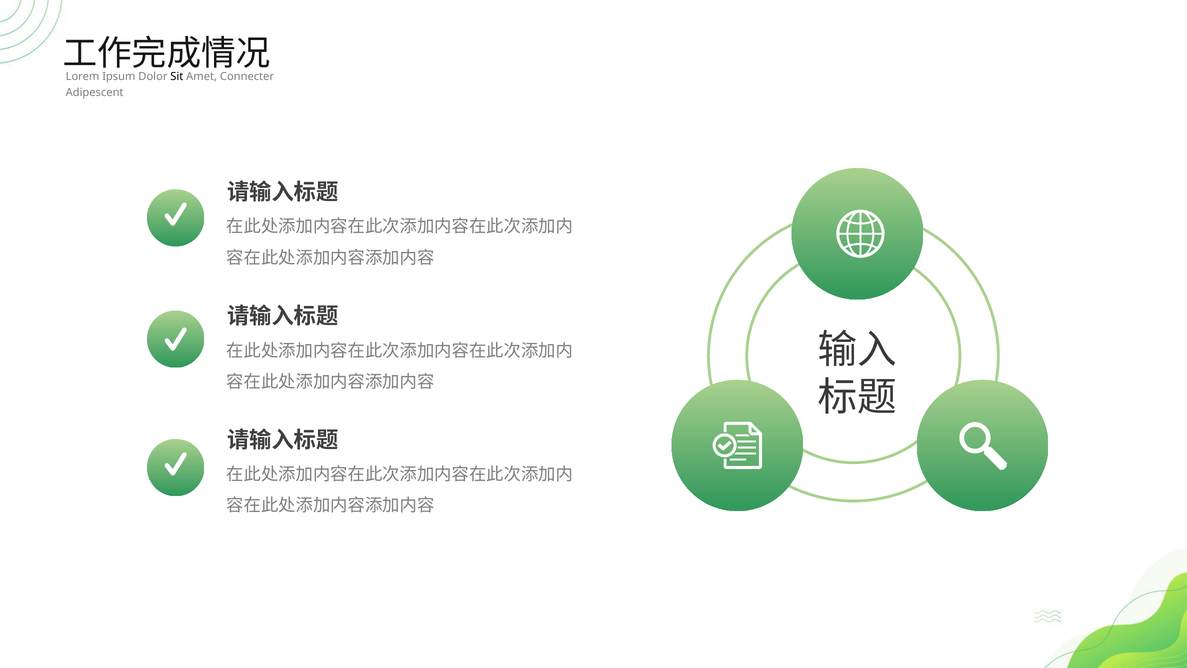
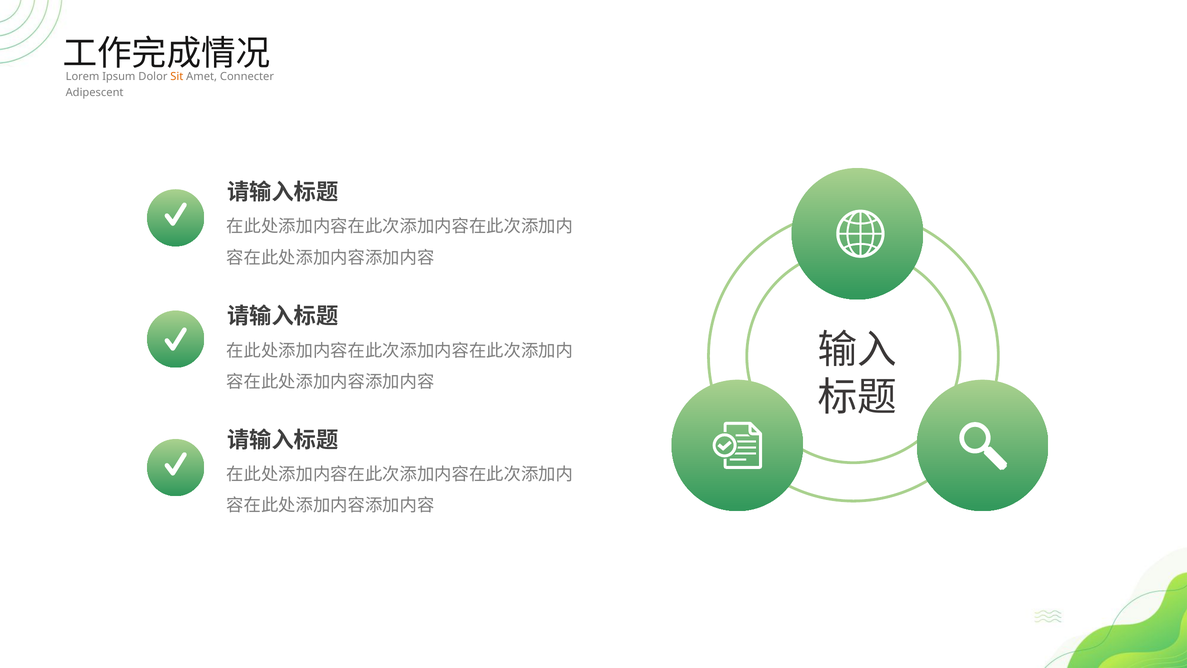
Sit colour: black -> orange
